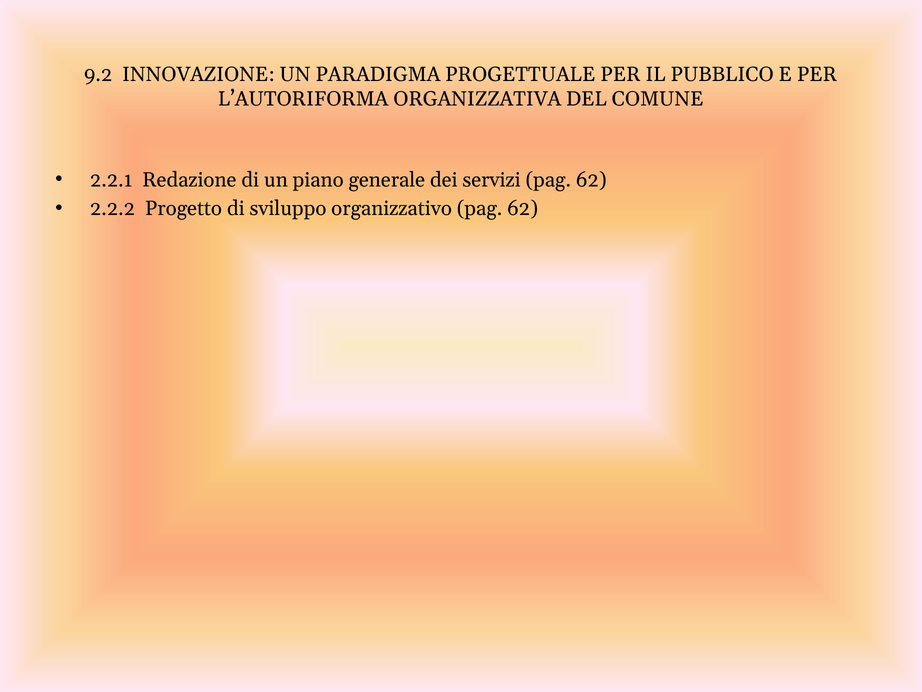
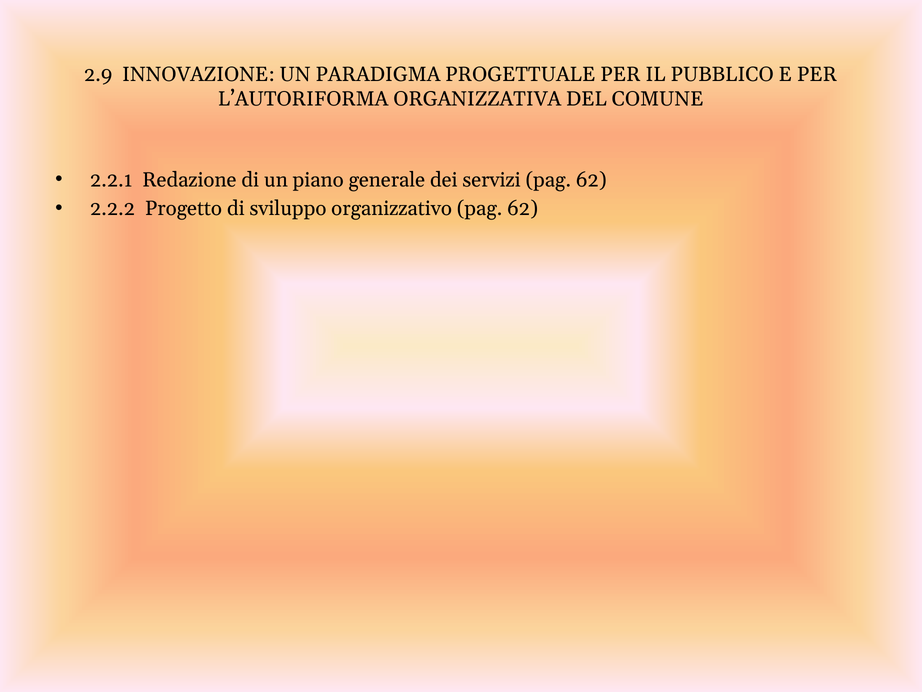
9.2: 9.2 -> 2.9
